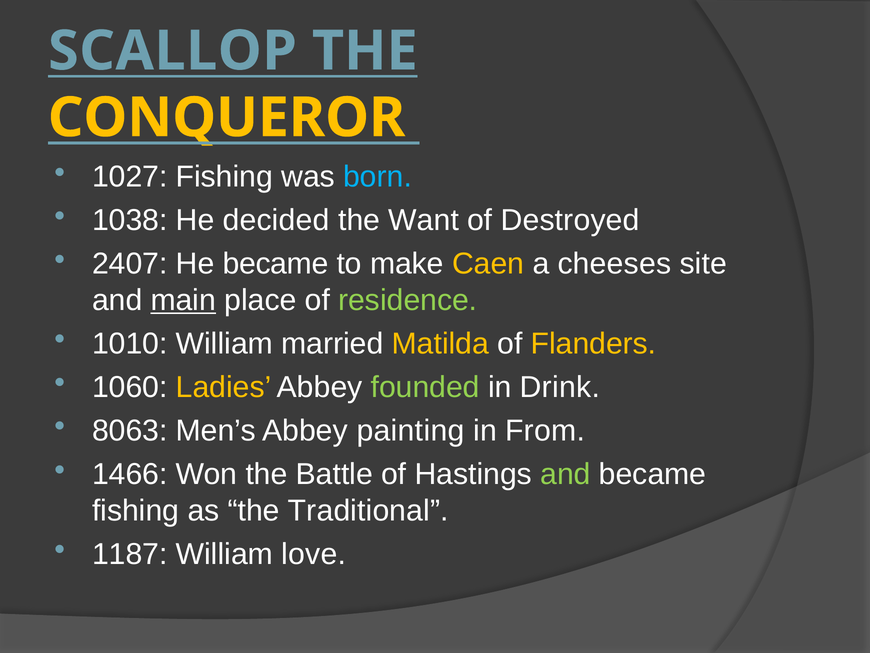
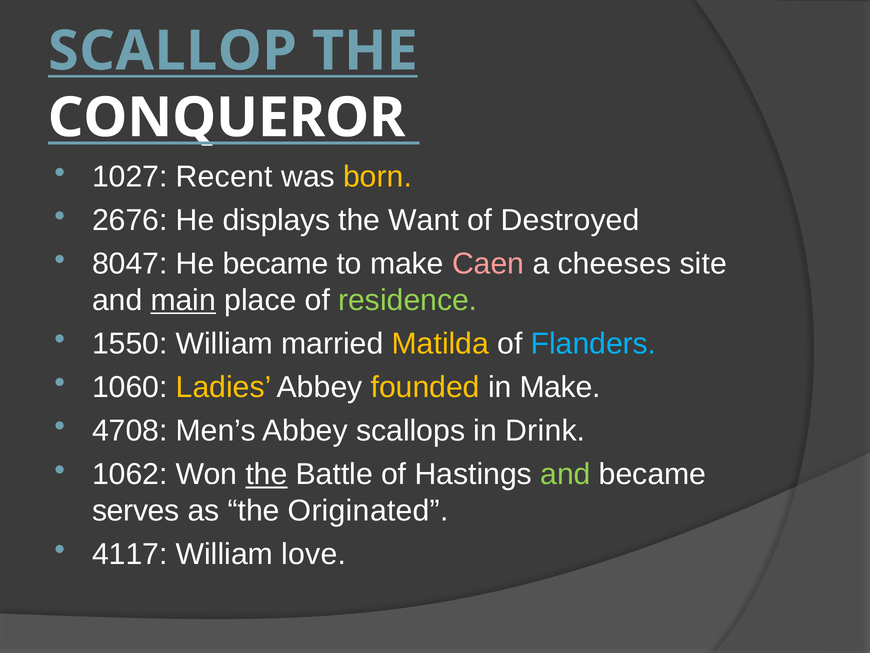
CONQUEROR colour: yellow -> white
1027 Fishing: Fishing -> Recent
born colour: light blue -> yellow
1038: 1038 -> 2676
decided: decided -> displays
2407: 2407 -> 8047
Caen colour: yellow -> pink
1010: 1010 -> 1550
Flanders colour: yellow -> light blue
founded colour: light green -> yellow
in Drink: Drink -> Make
8063: 8063 -> 4708
painting: painting -> scallops
From: From -> Drink
1466: 1466 -> 1062
the at (267, 474) underline: none -> present
fishing at (136, 510): fishing -> serves
Traditional: Traditional -> Originated
1187: 1187 -> 4117
